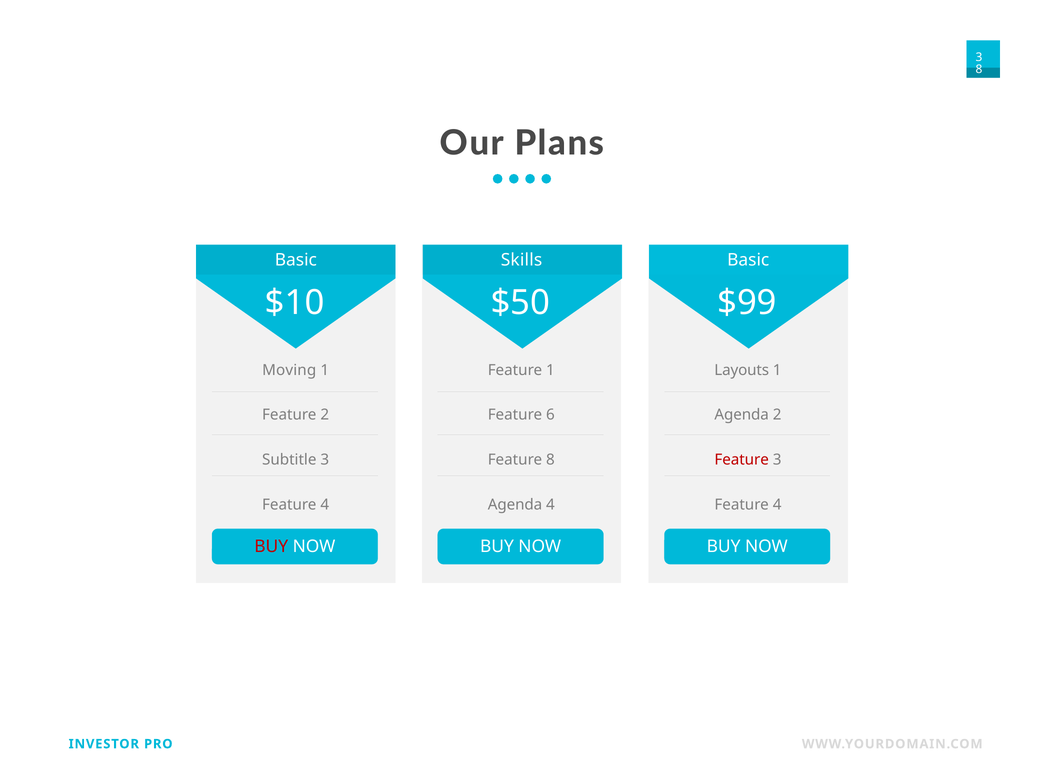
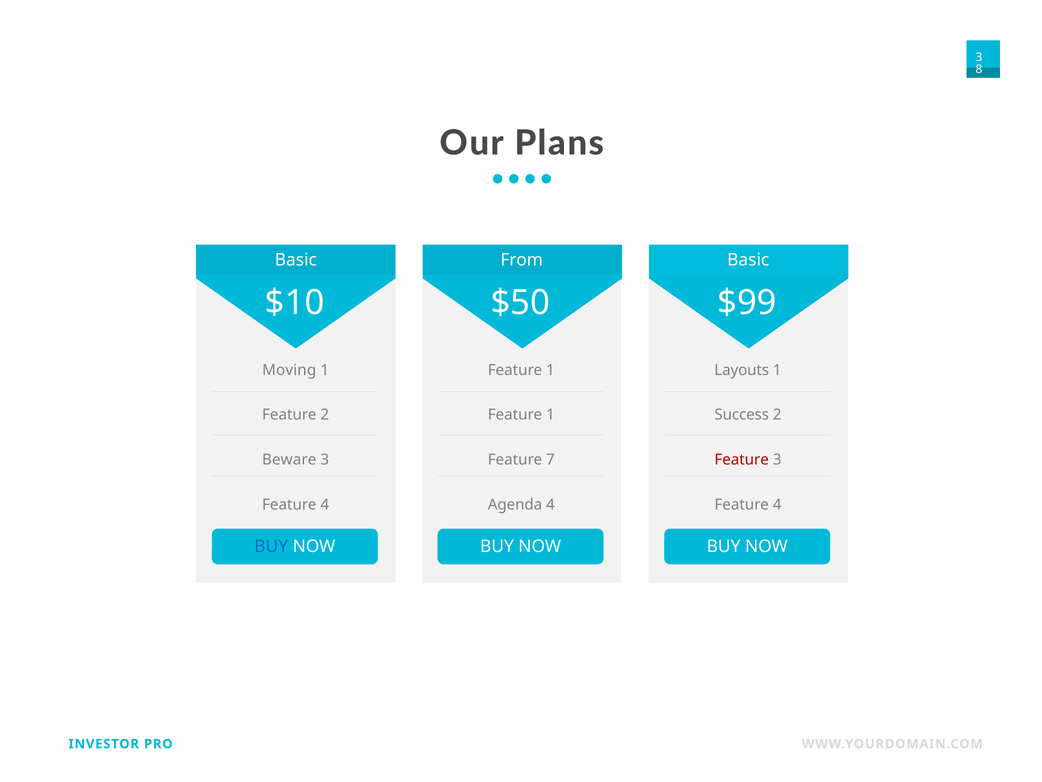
Skills: Skills -> From
6 at (550, 415): 6 -> 1
Agenda at (742, 415): Agenda -> Success
Subtitle: Subtitle -> Beware
Feature 8: 8 -> 7
BUY at (271, 546) colour: red -> blue
